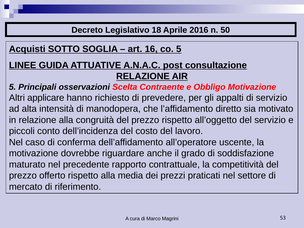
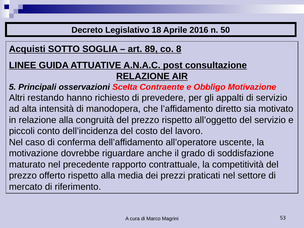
16: 16 -> 89
co 5: 5 -> 8
applicare: applicare -> restando
